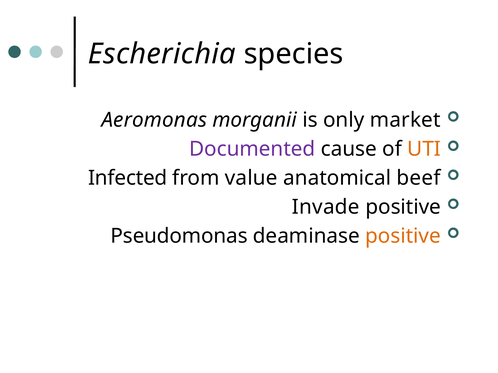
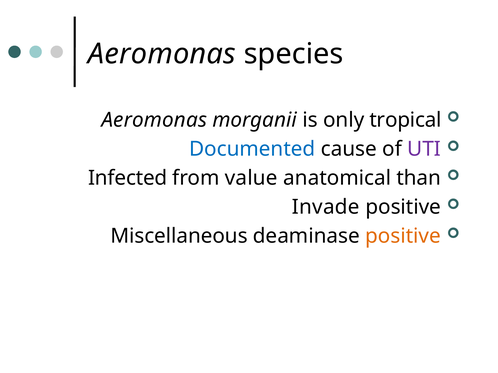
Escherichia at (162, 54): Escherichia -> Aeromonas
market: market -> tropical
Documented colour: purple -> blue
UTI colour: orange -> purple
beef: beef -> than
Pseudomonas: Pseudomonas -> Miscellaneous
